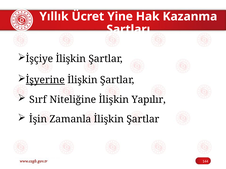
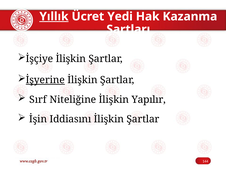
Yıllık underline: none -> present
Yine: Yine -> Yedi
Zamanla: Zamanla -> Iddiasını
